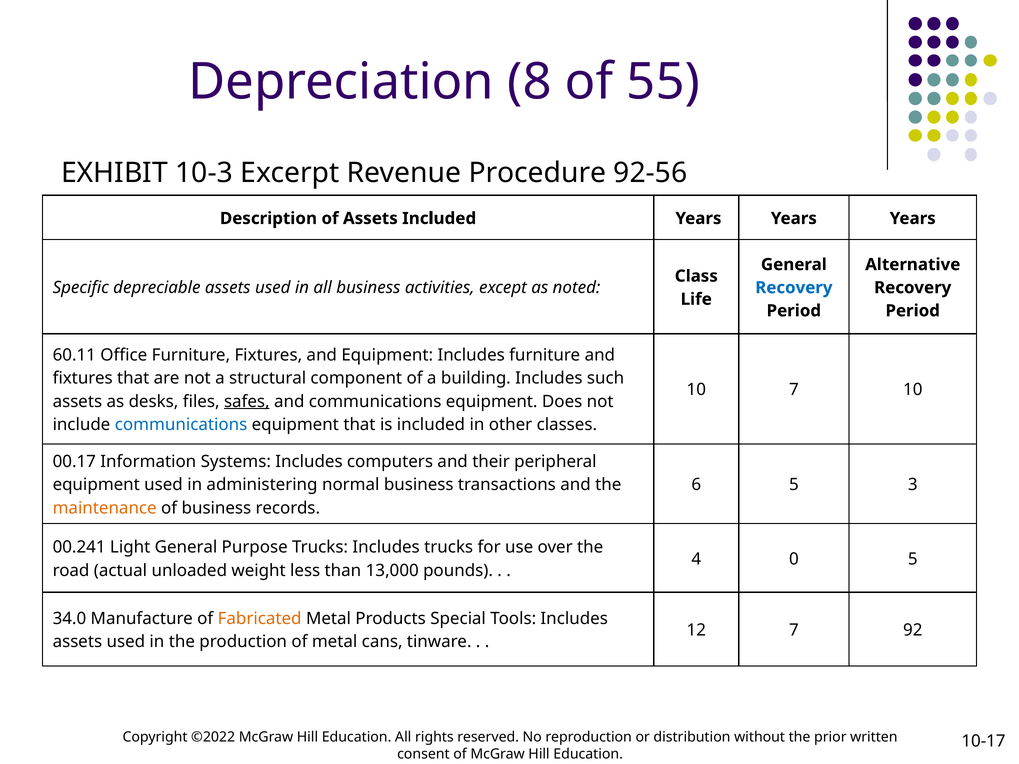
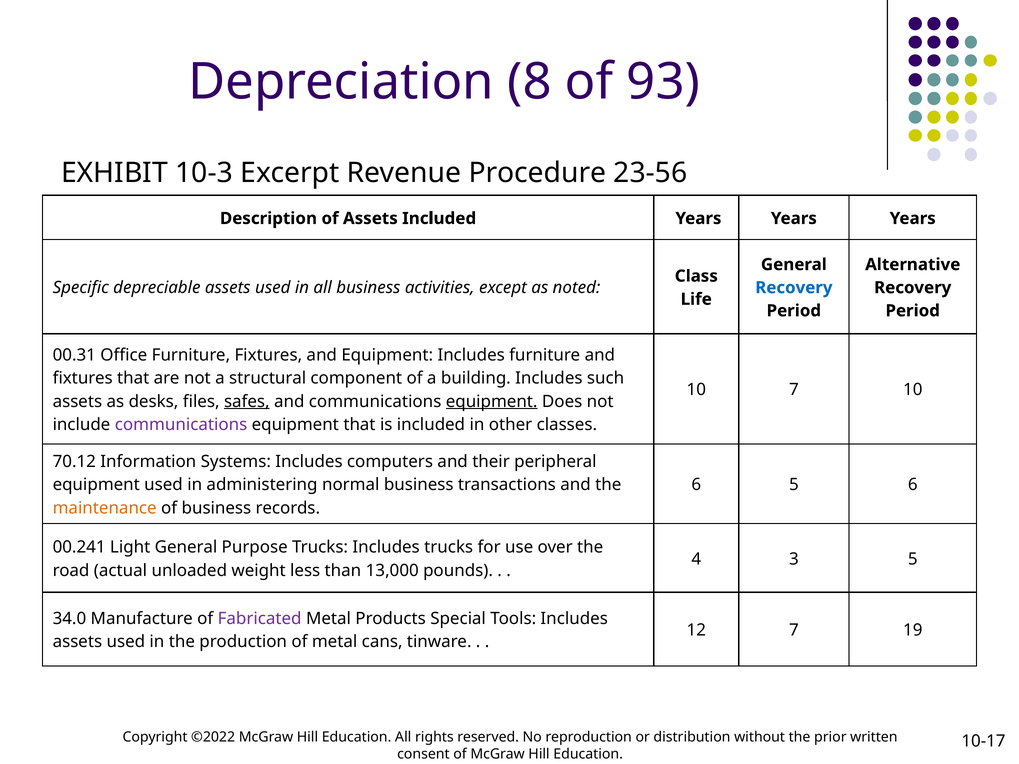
55: 55 -> 93
92-56: 92-56 -> 23-56
60.11: 60.11 -> 00.31
equipment at (492, 402) underline: none -> present
communications at (181, 425) colour: blue -> purple
00.17: 00.17 -> 70.12
5 3: 3 -> 6
0: 0 -> 3
Fabricated colour: orange -> purple
92: 92 -> 19
